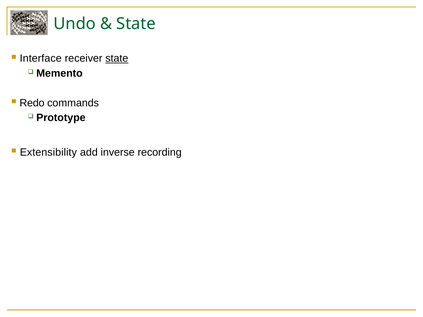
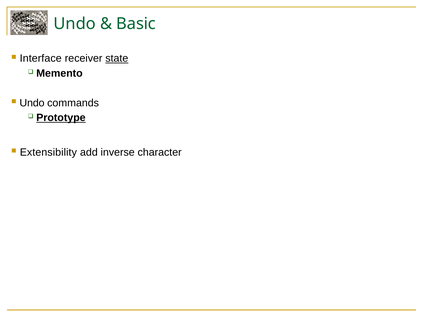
State at (136, 24): State -> Basic
Redo at (32, 103): Redo -> Undo
Prototype underline: none -> present
recording: recording -> character
